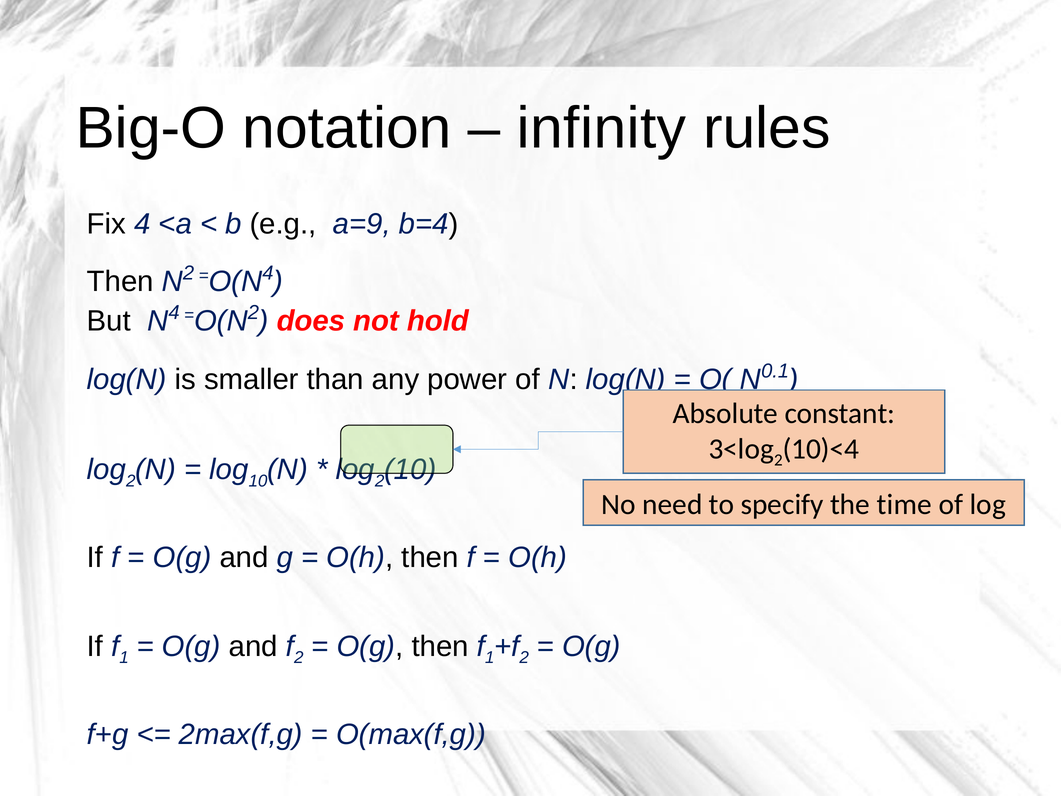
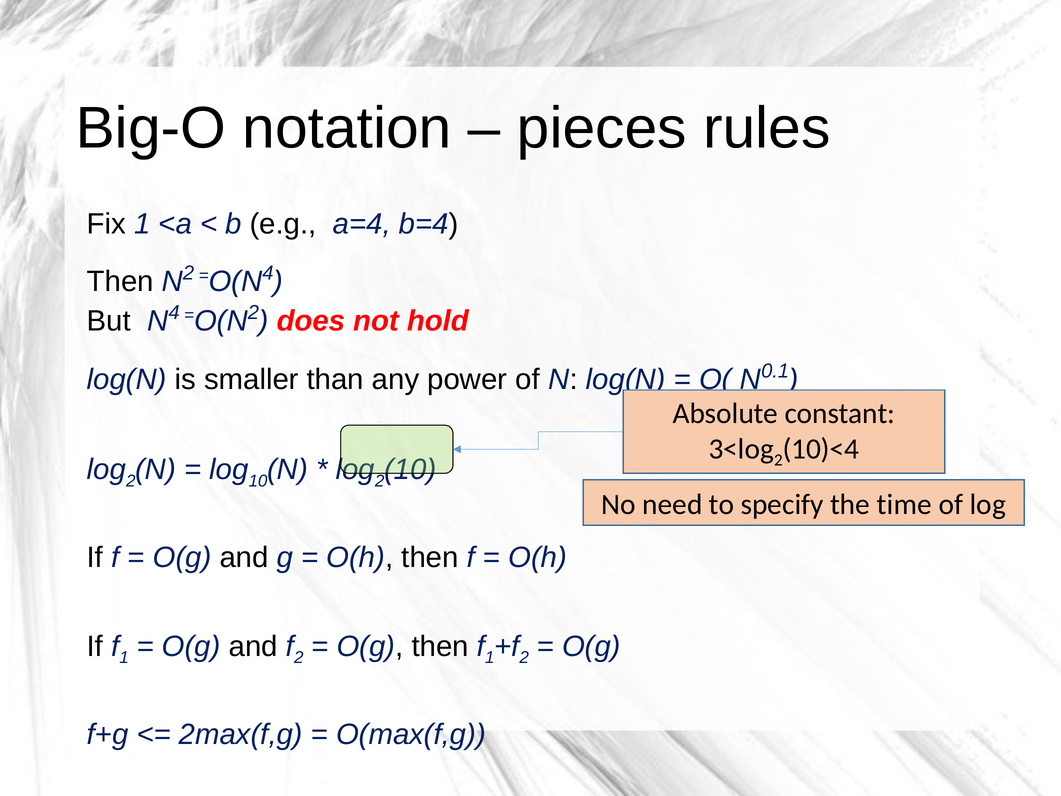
infinity: infinity -> pieces
Fix 4: 4 -> 1
a=9: a=9 -> a=4
